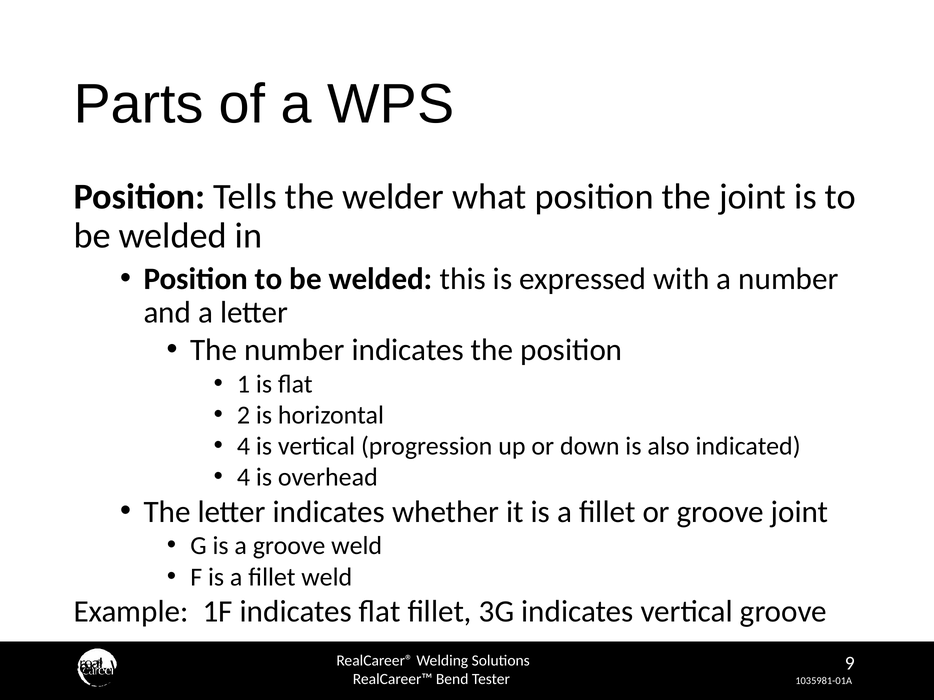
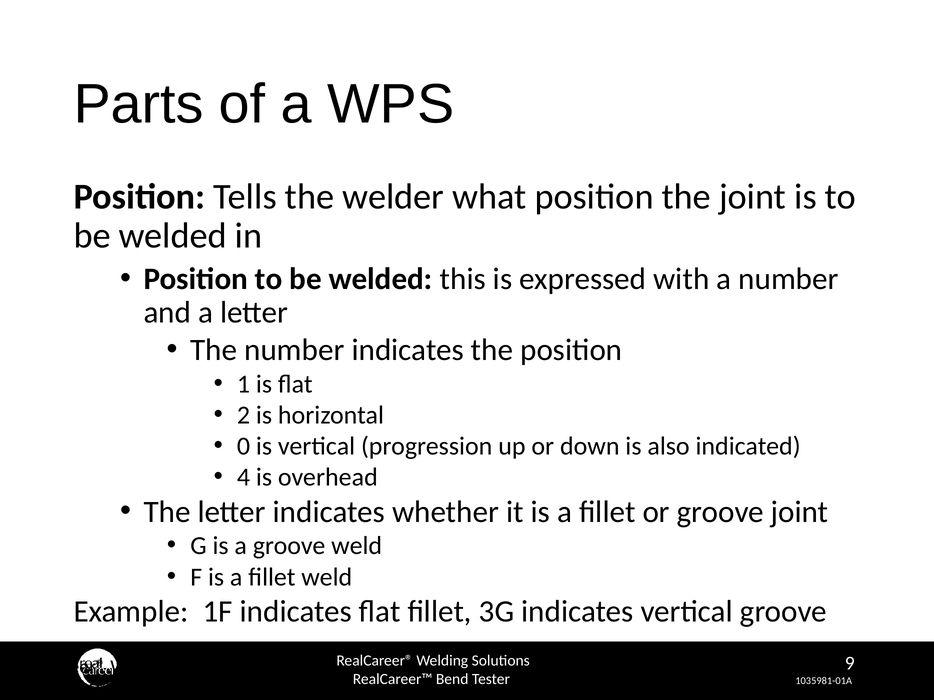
4 at (244, 447): 4 -> 0
